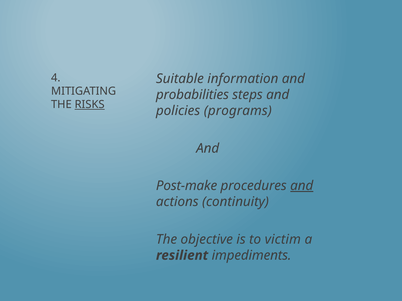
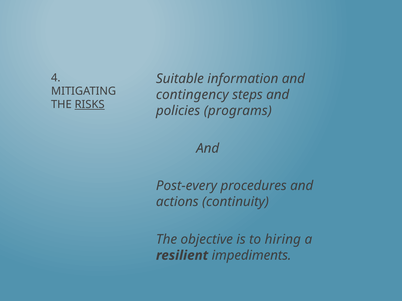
probabilities: probabilities -> contingency
Post-make: Post-make -> Post-every
and at (302, 186) underline: present -> none
victim: victim -> hiring
